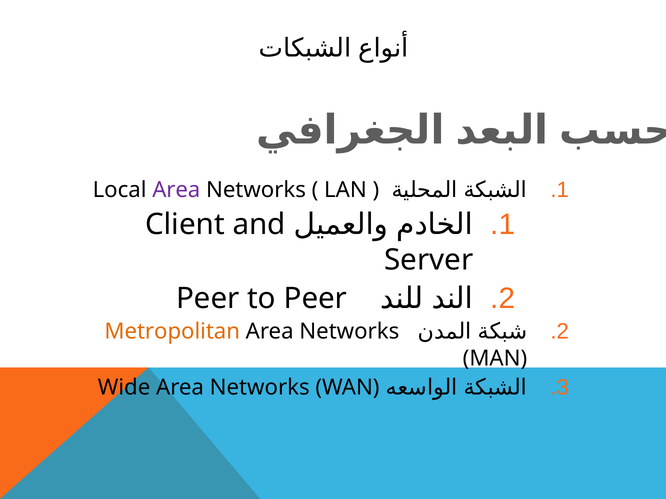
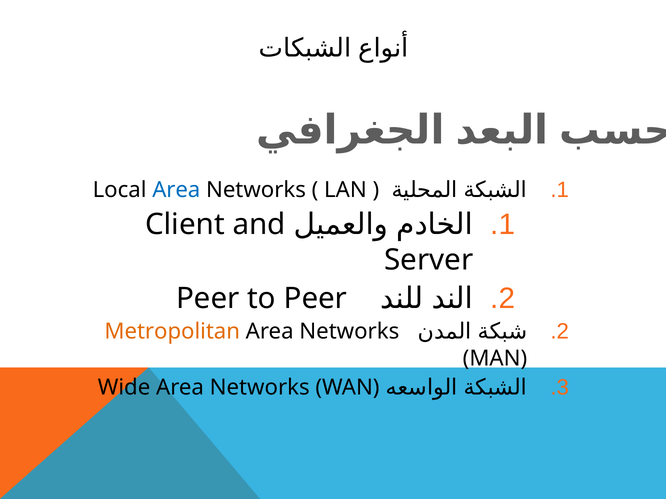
Area at (176, 190) colour: purple -> blue
